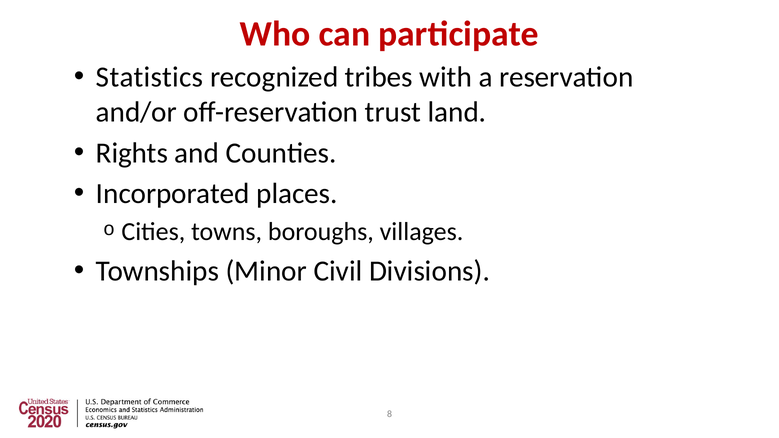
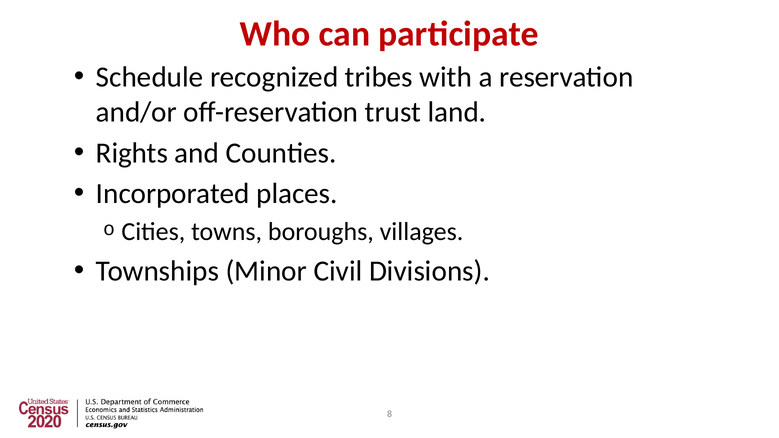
Statistics: Statistics -> Schedule
